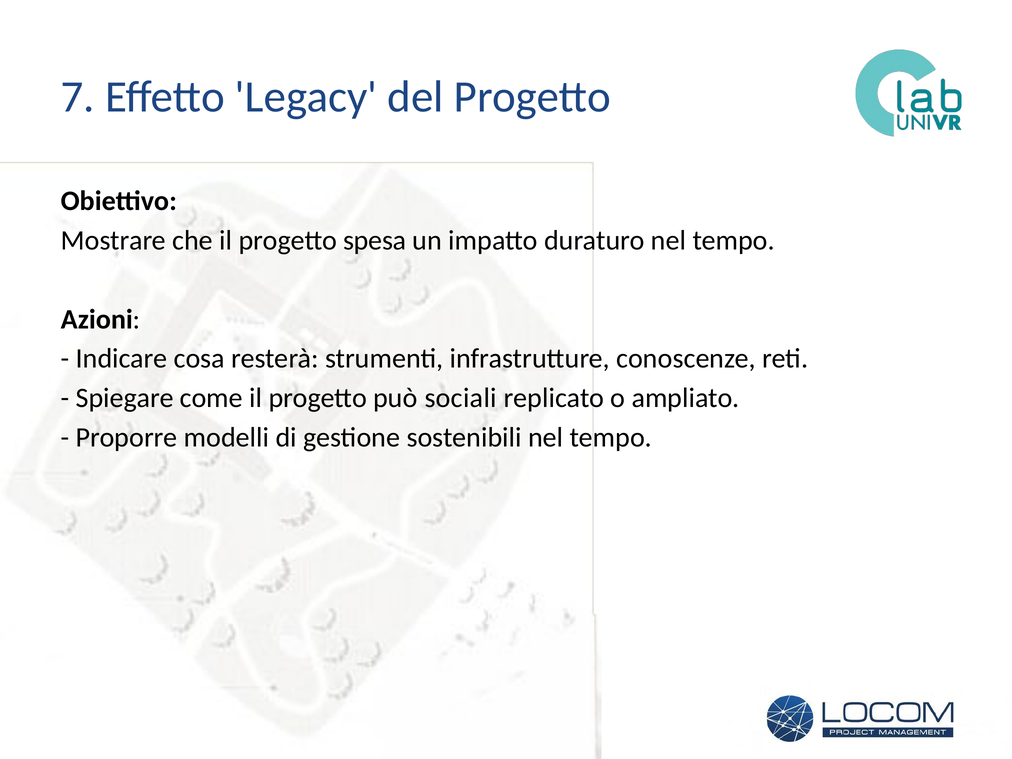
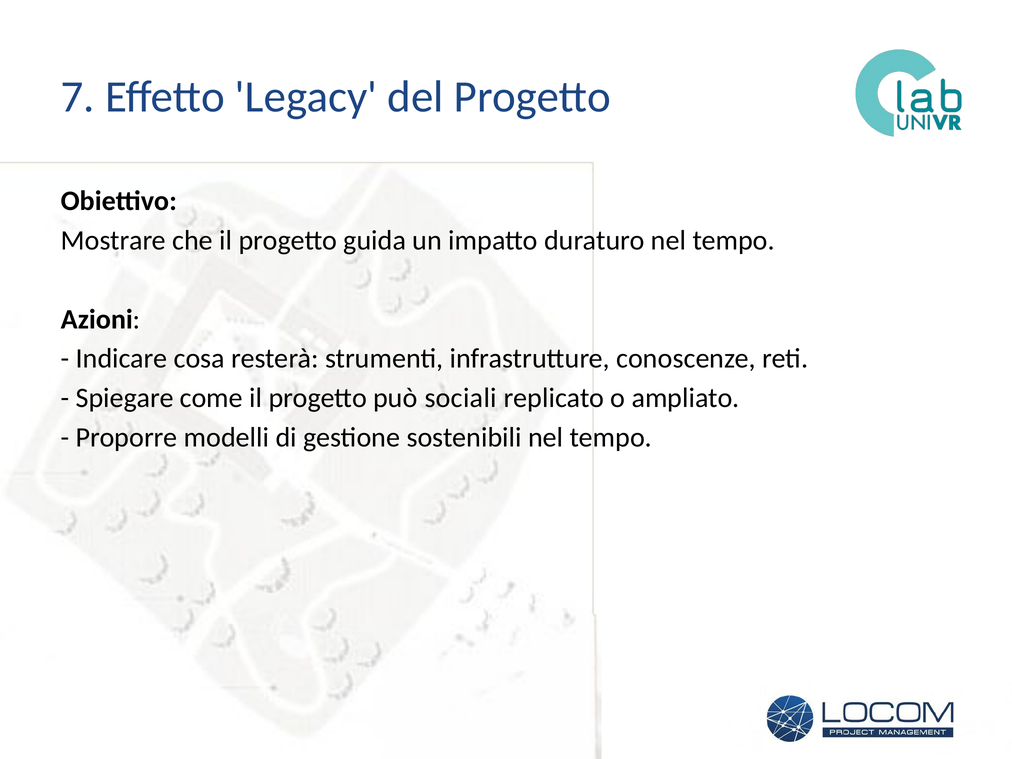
spesa: spesa -> guida
